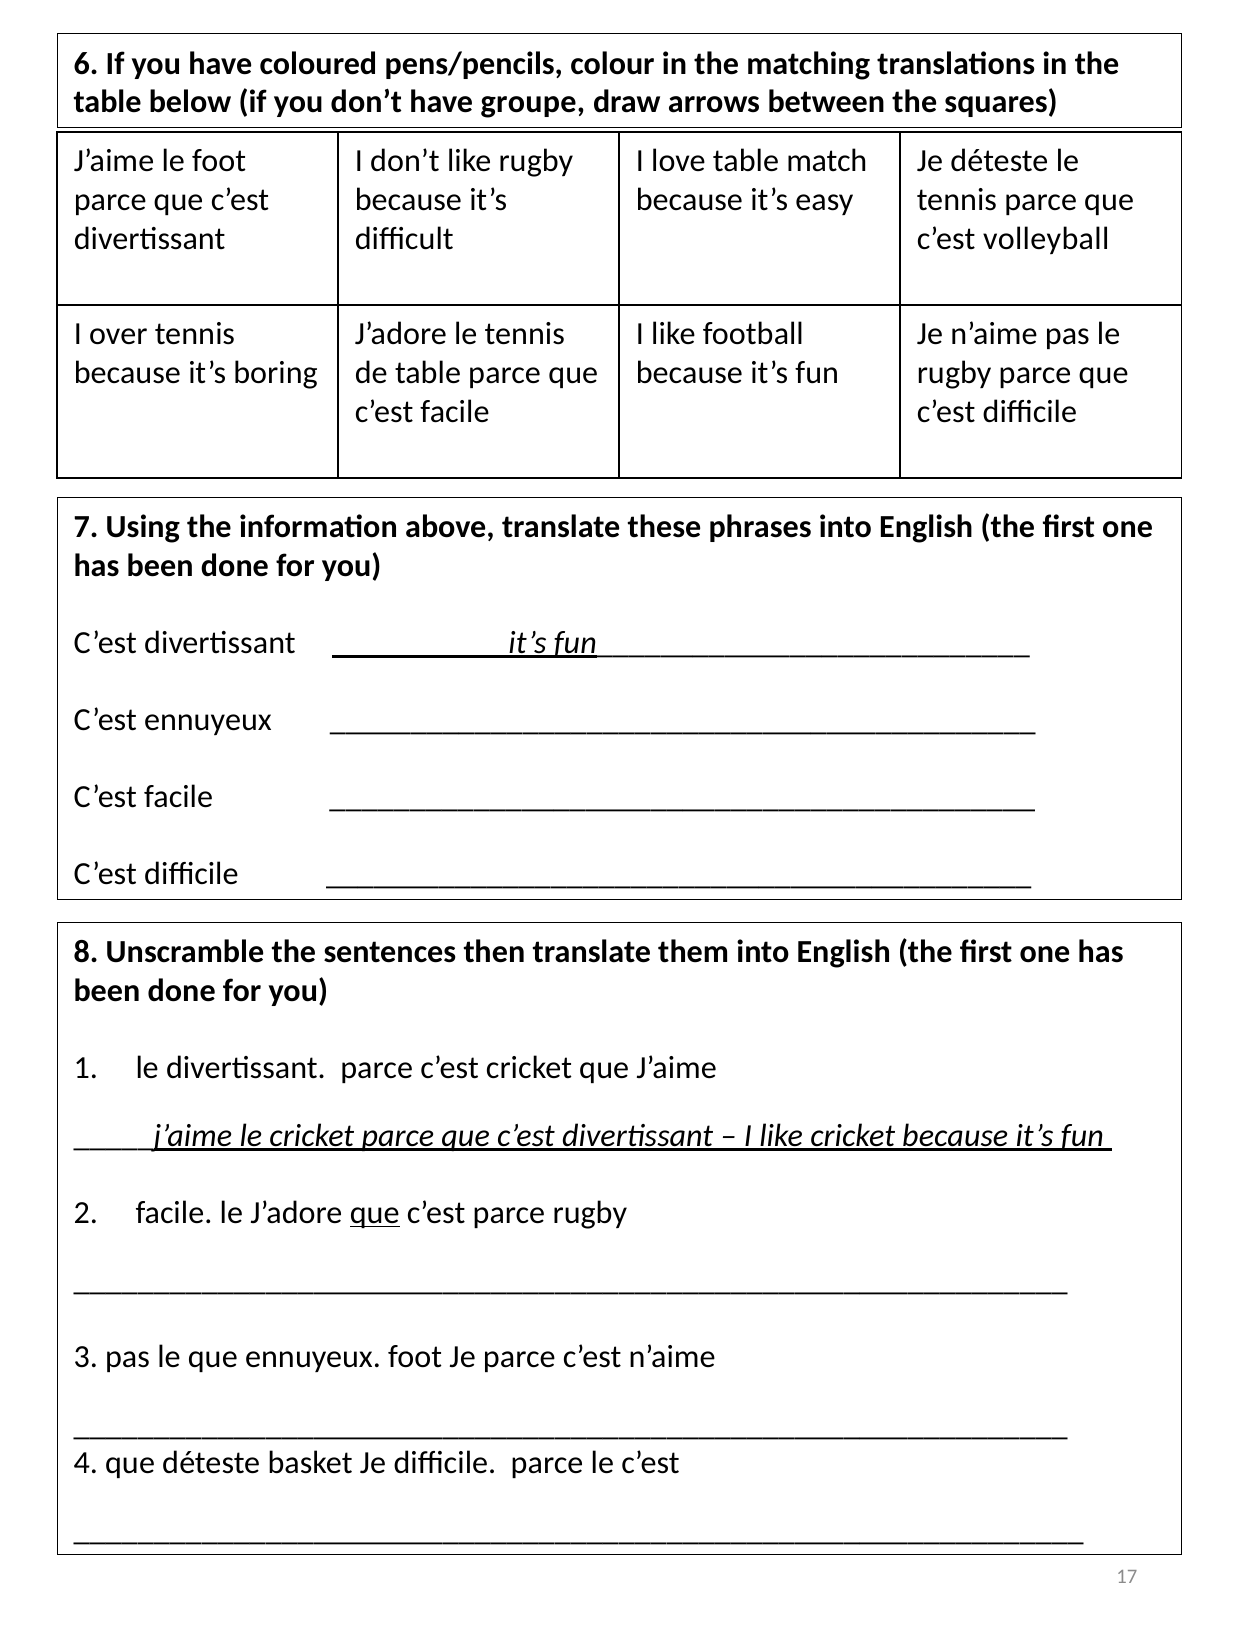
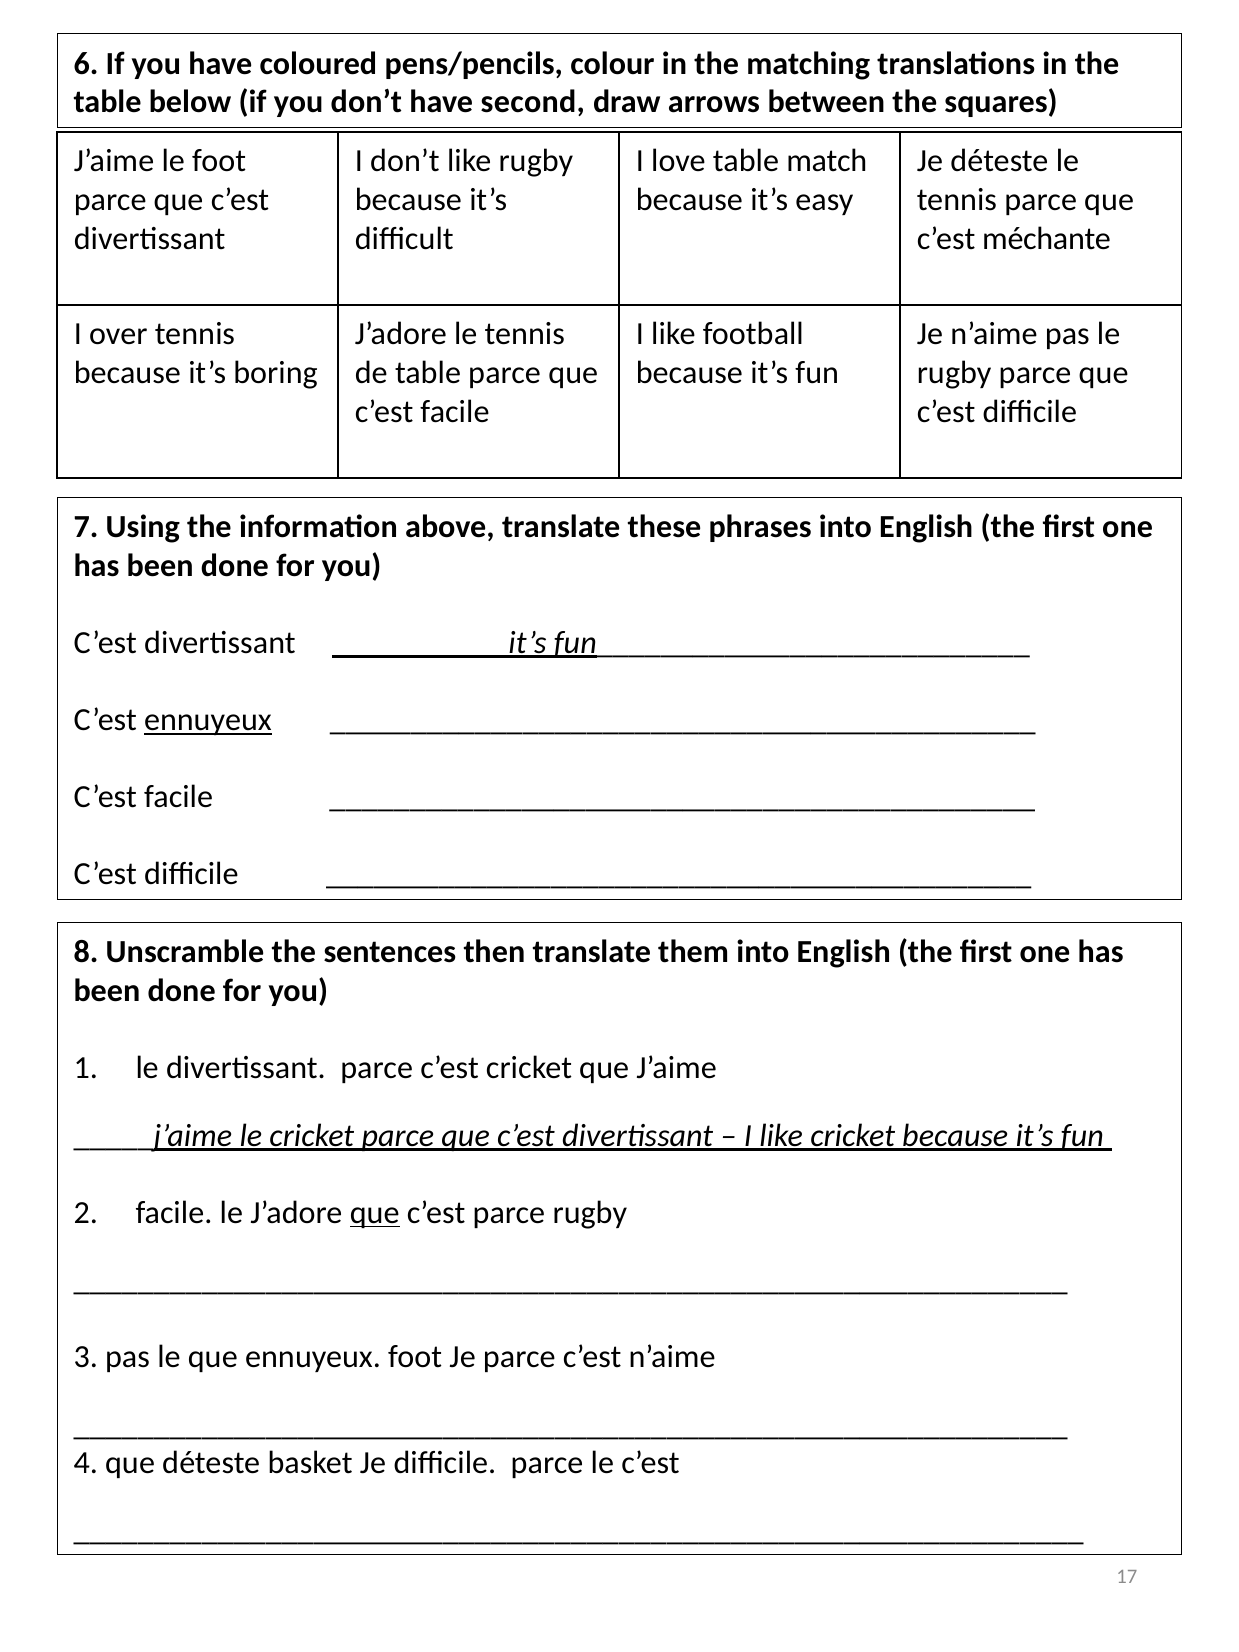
groupe: groupe -> second
volleyball: volleyball -> méchante
ennuyeux at (208, 720) underline: none -> present
